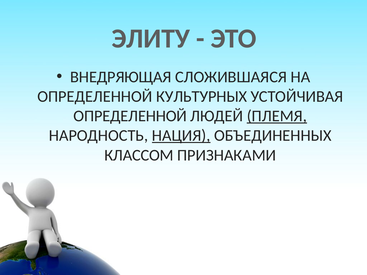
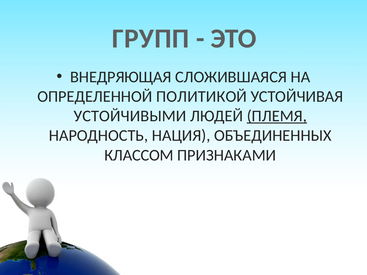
ЭЛИТУ: ЭЛИТУ -> ГРУПП
КУЛЬТУРНЫХ: КУЛЬТУРНЫХ -> ПОЛИТИКОЙ
ОПРЕДЕЛЕННОЙ at (130, 116): ОПРЕДЕЛЕННОЙ -> УСТОЙЧИВЫМИ
НАЦИЯ underline: present -> none
